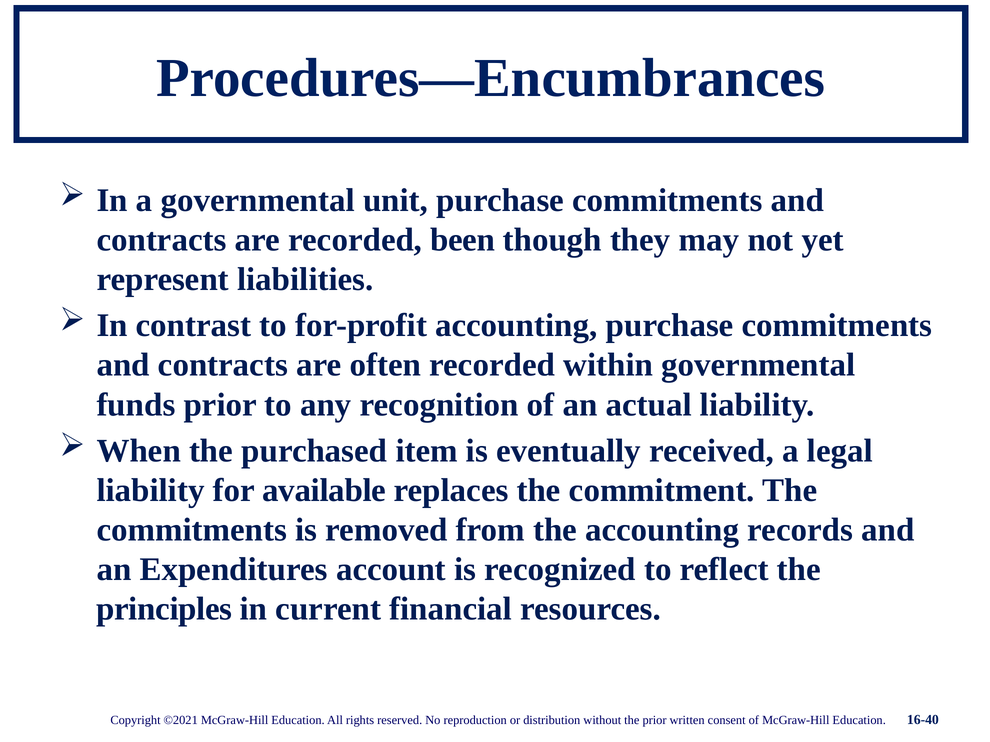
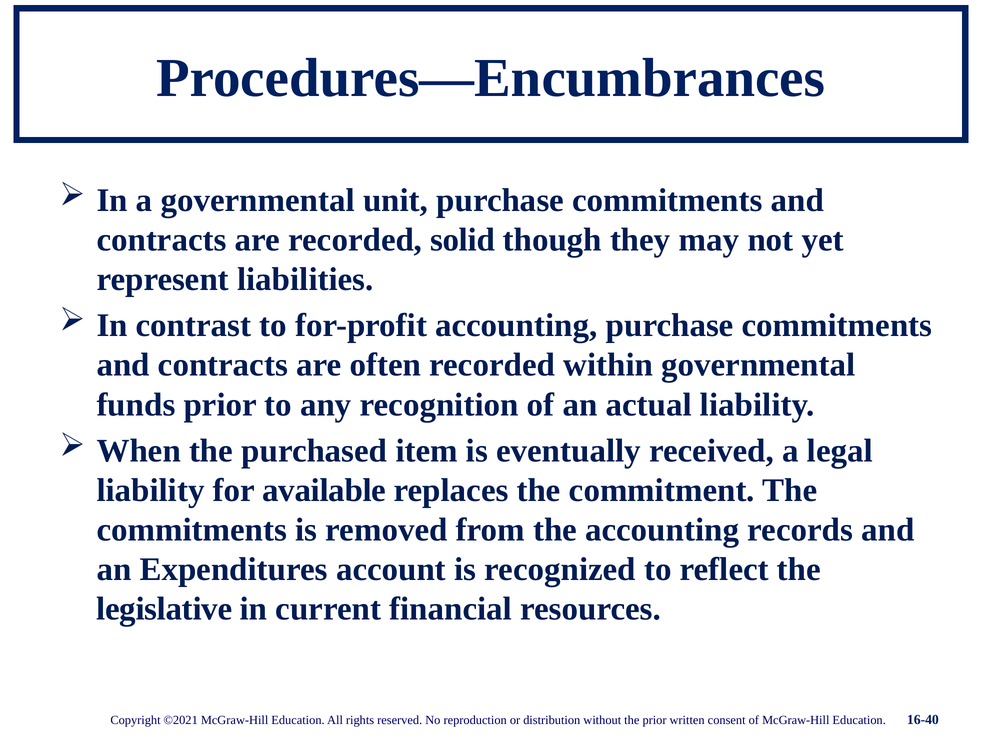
been: been -> solid
principles: principles -> legislative
